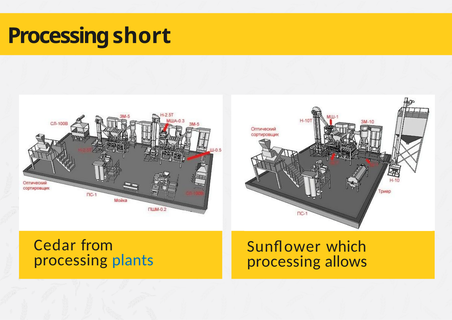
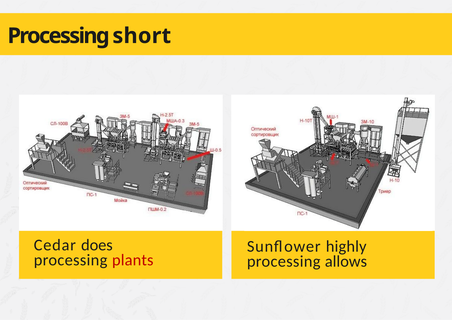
from: from -> does
which: which -> highly
plants colour: blue -> red
